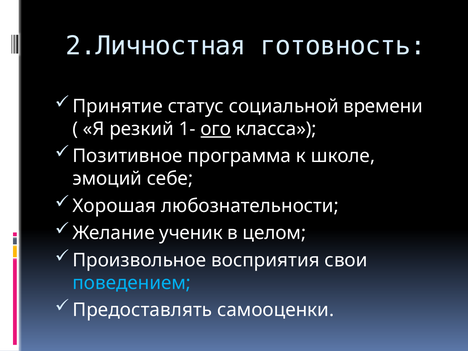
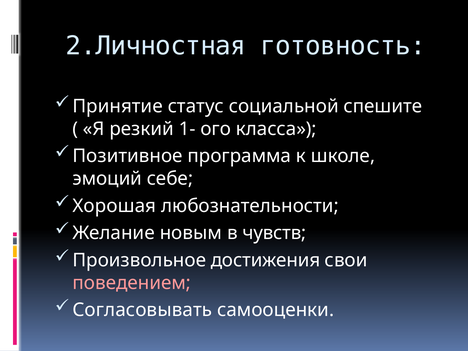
времени: времени -> спешите
ого underline: present -> none
ученик: ученик -> новым
целом: целом -> чувств
восприятия: восприятия -> достижения
поведением colour: light blue -> pink
Предоставлять: Предоставлять -> Согласовывать
